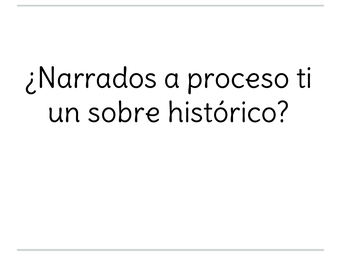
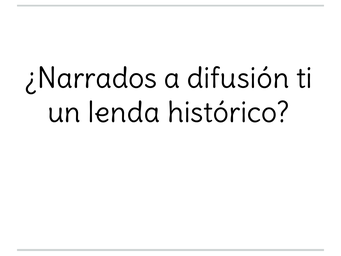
proceso: proceso -> difusión
sobre: sobre -> lenda
